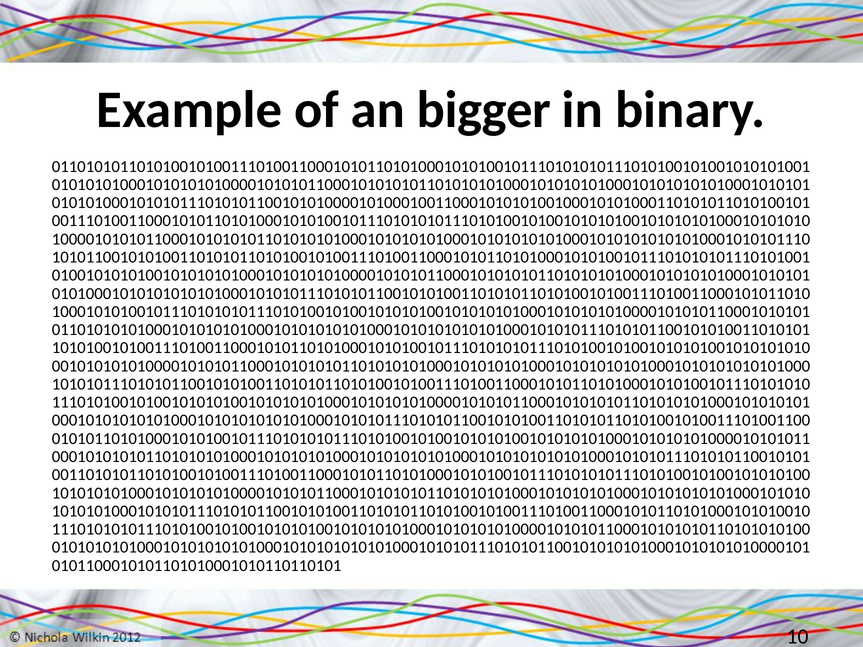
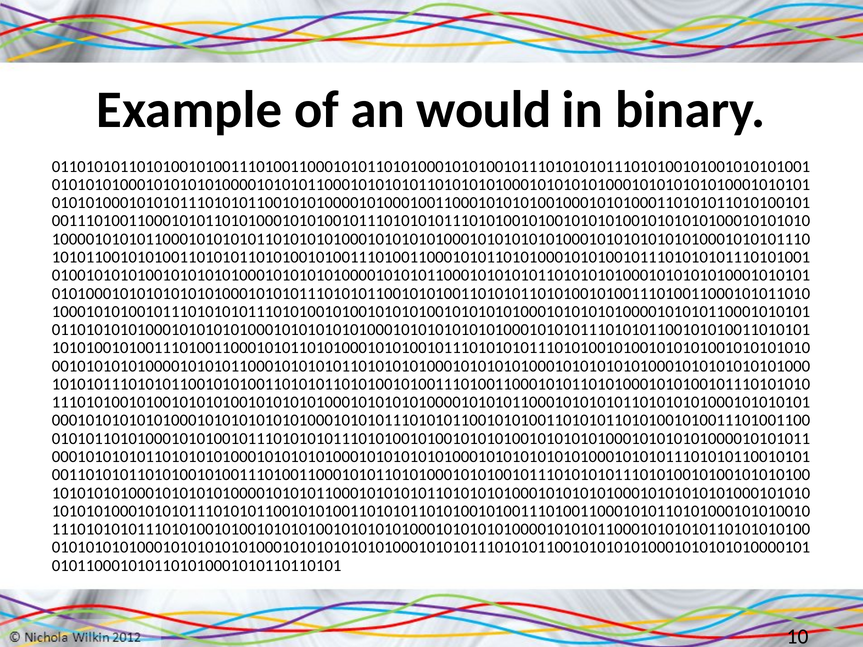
bigger: bigger -> would
